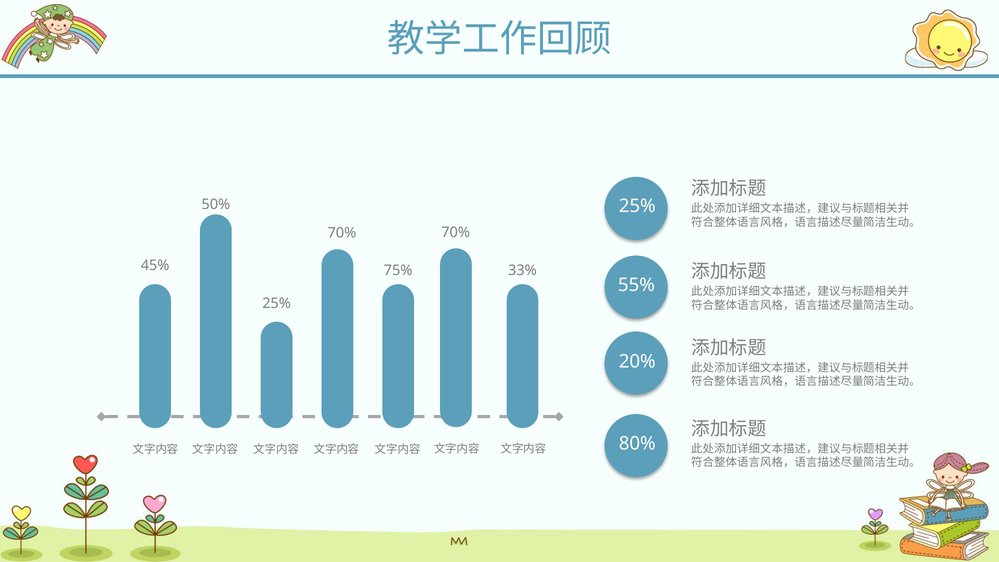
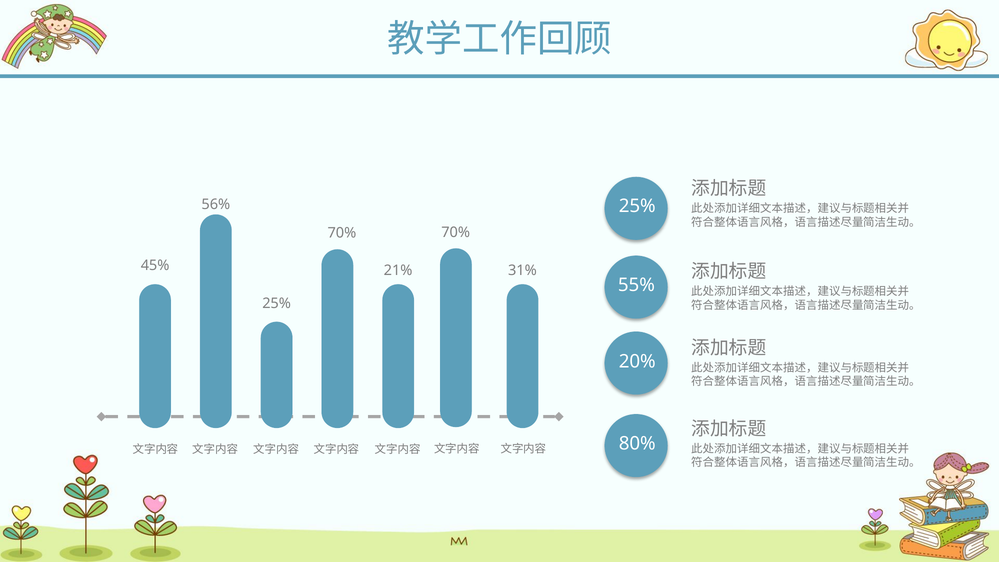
50%: 50% -> 56%
75%: 75% -> 21%
33%: 33% -> 31%
